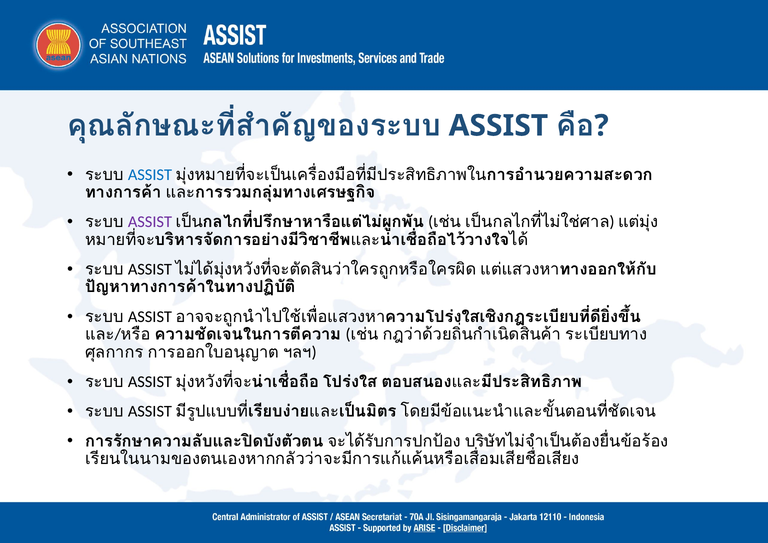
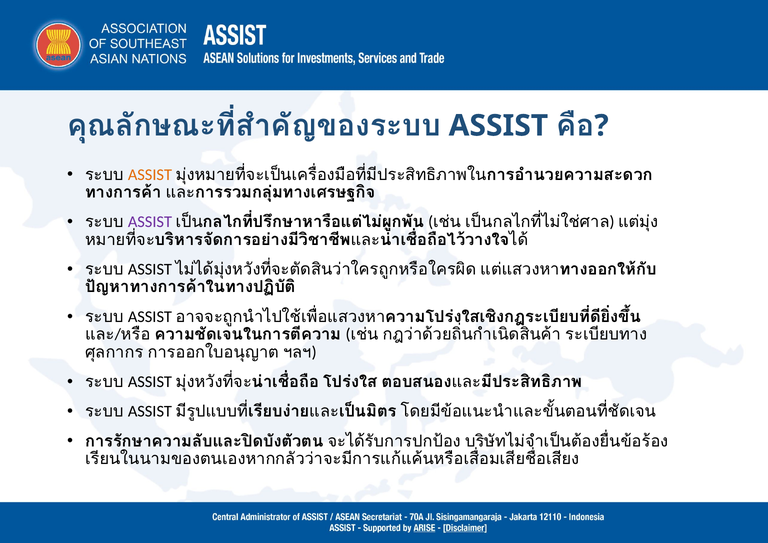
ASSIST at (150, 175) colour: blue -> orange
